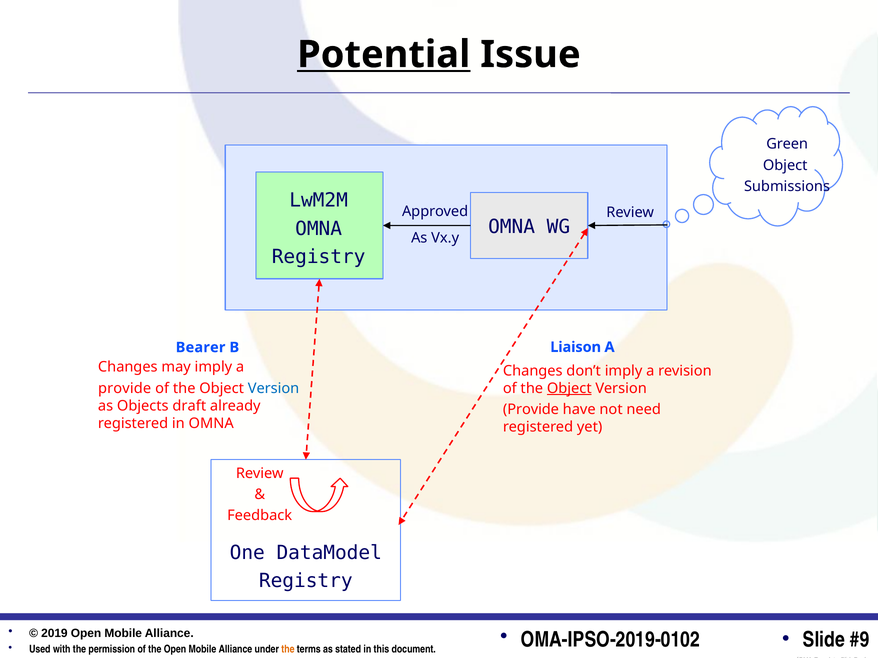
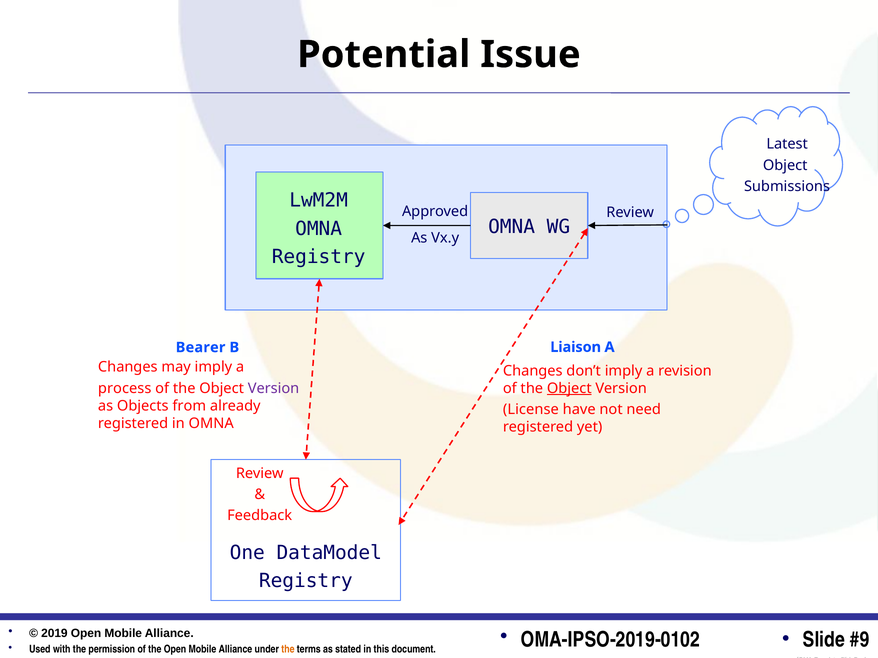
Potential underline: present -> none
Green: Green -> Latest
provide at (125, 389): provide -> process
Version at (273, 389) colour: blue -> purple
draft: draft -> from
Provide at (531, 410): Provide -> License
